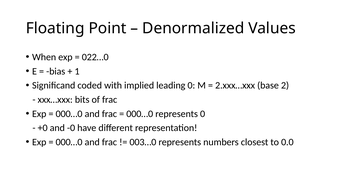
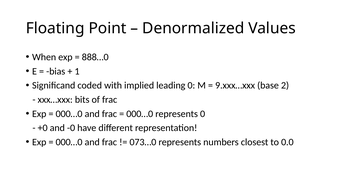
022…0: 022…0 -> 888…0
2.xxx…xxx: 2.xxx…xxx -> 9.xxx…xxx
003…0: 003…0 -> 073…0
